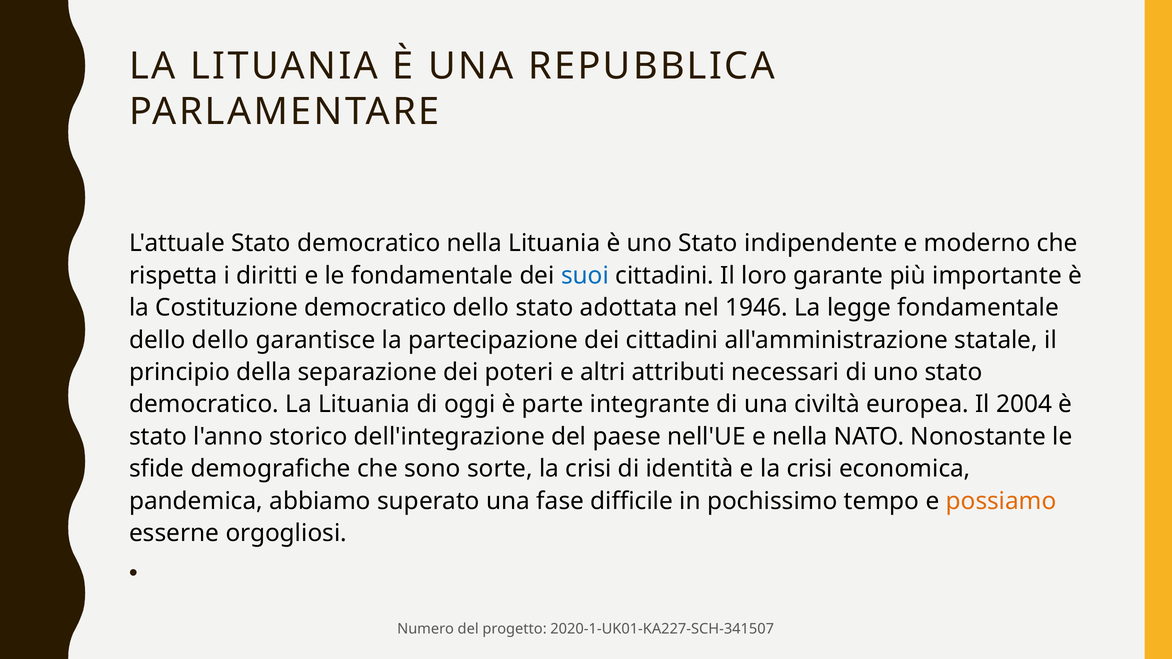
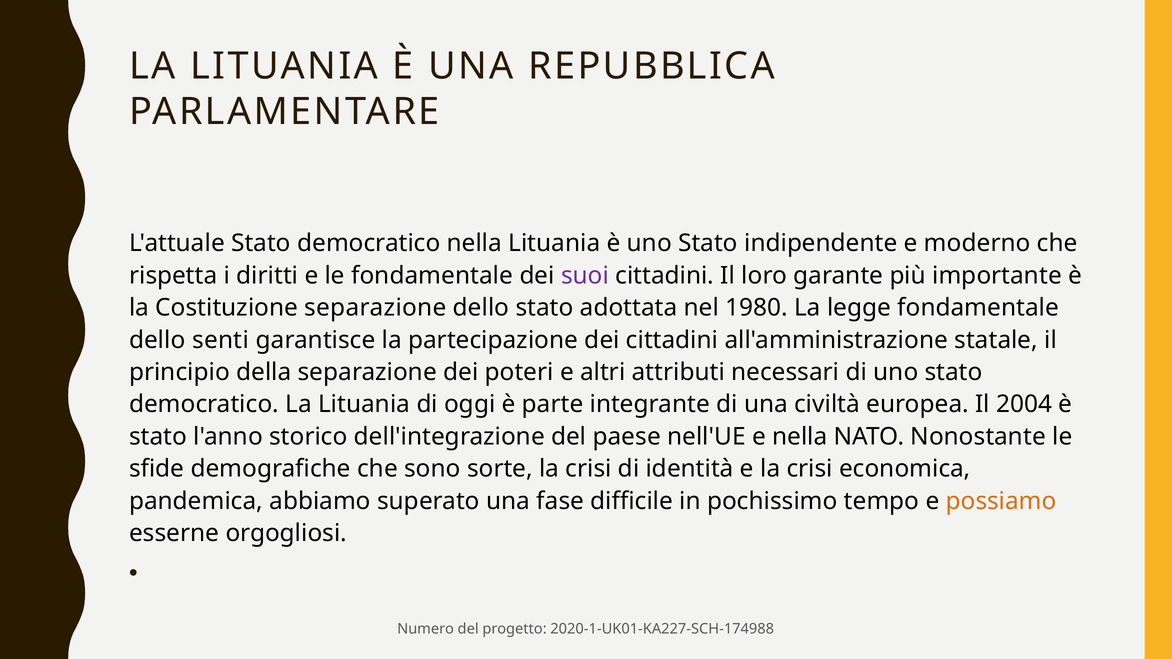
suoi colour: blue -> purple
Costituzione democratico: democratico -> separazione
1946: 1946 -> 1980
dello dello: dello -> senti
2020-1-UK01-KA227-SCH-341507: 2020-1-UK01-KA227-SCH-341507 -> 2020-1-UK01-KA227-SCH-174988
